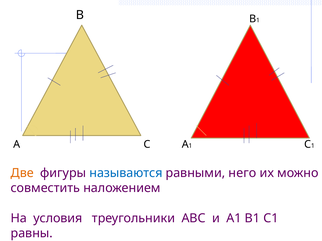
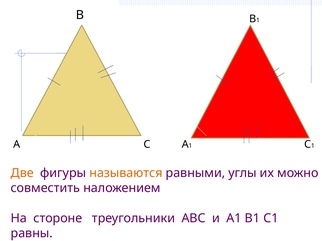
называются colour: blue -> orange
него: него -> углы
условия: условия -> стороне
